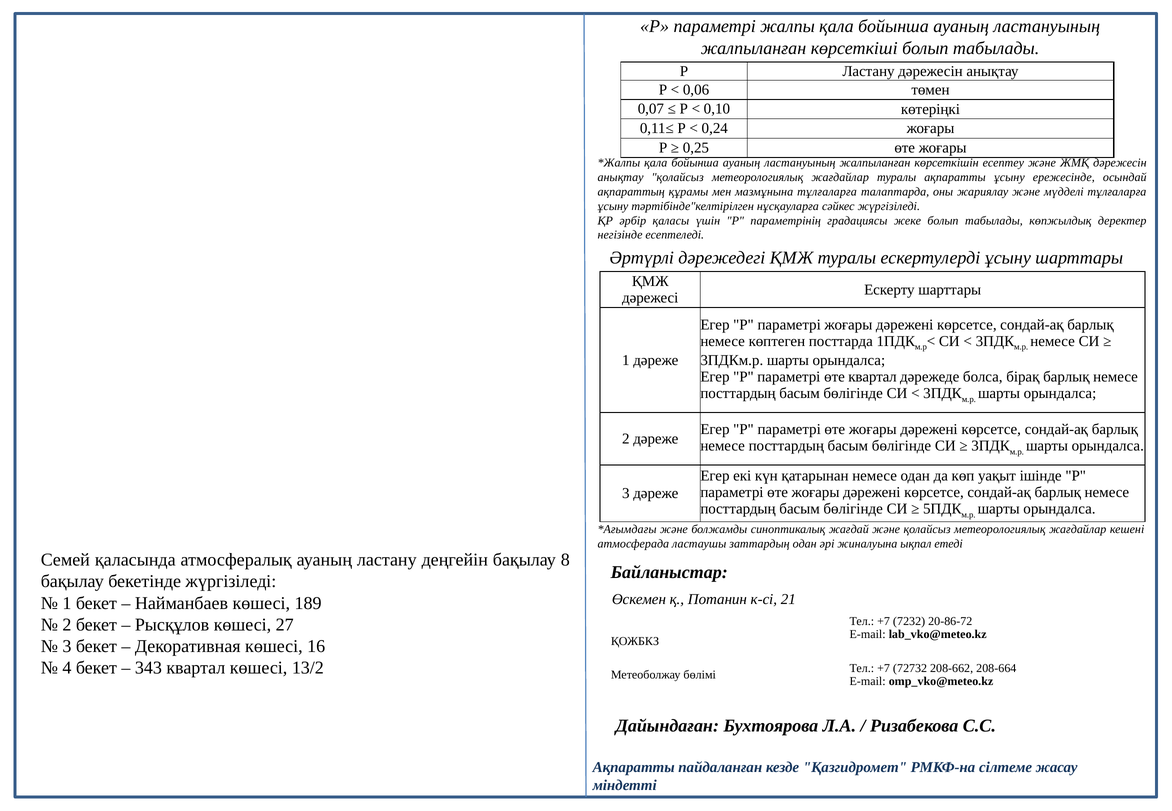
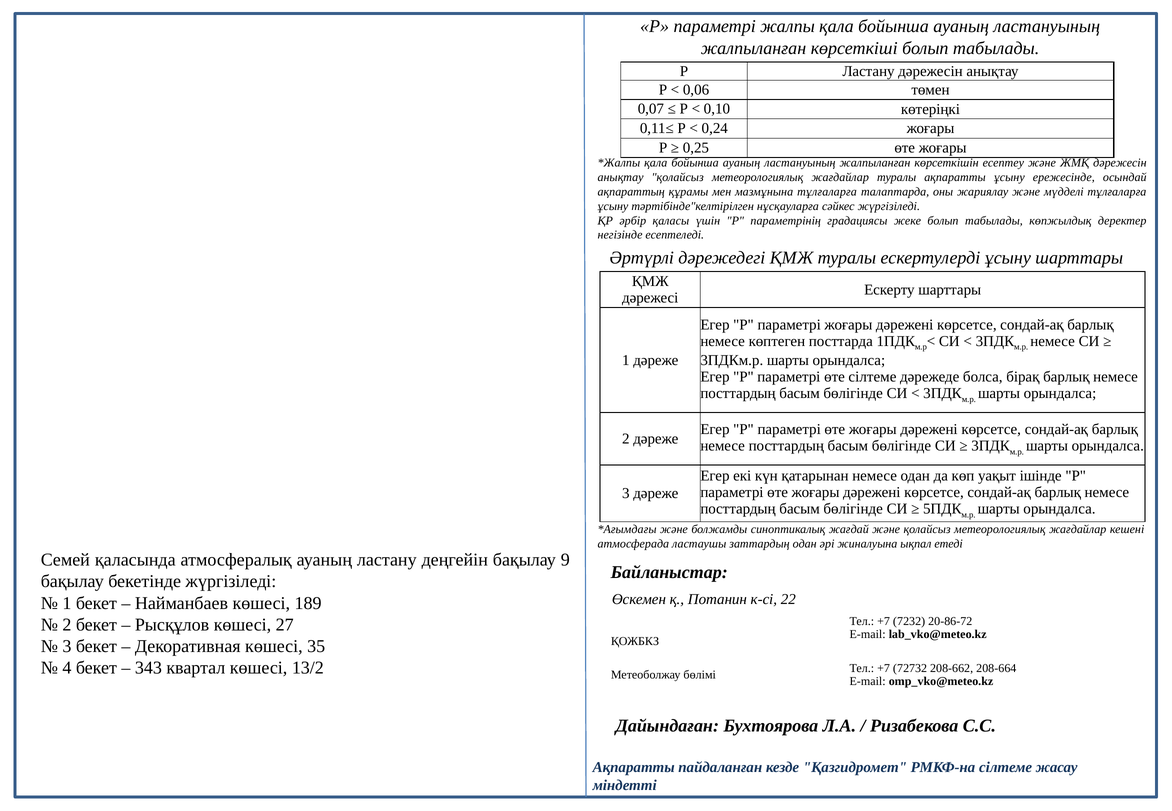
өте квартал: квартал -> сілтеме
8: 8 -> 9
21: 21 -> 22
16: 16 -> 35
